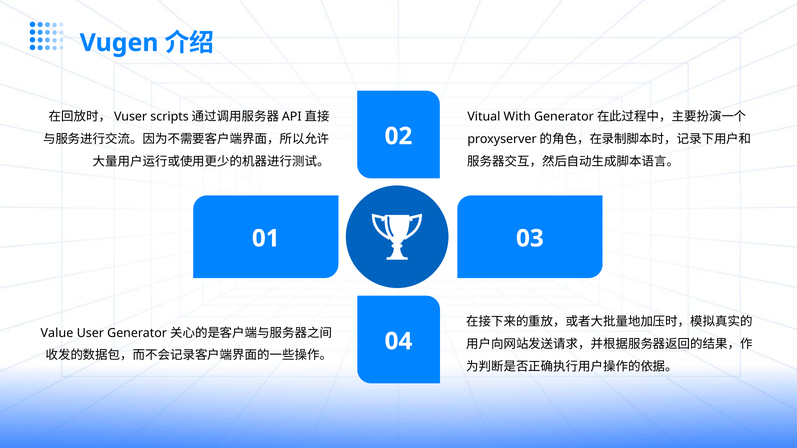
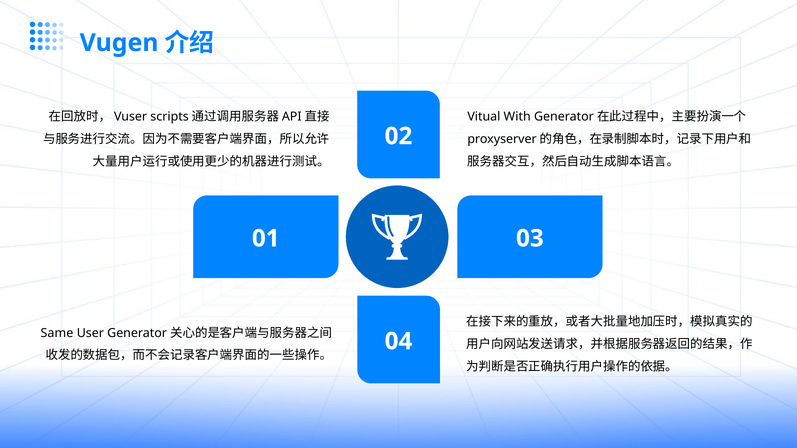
Value: Value -> Same
